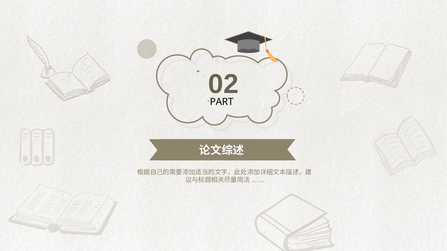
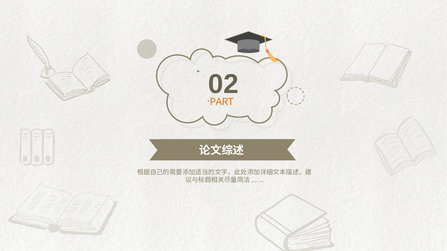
PART colour: black -> orange
